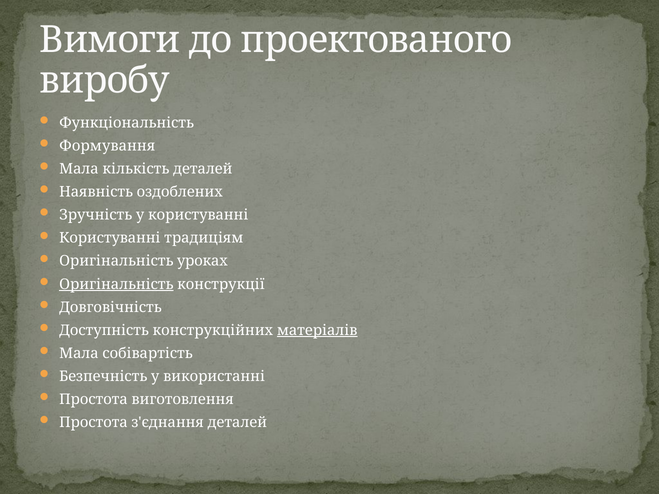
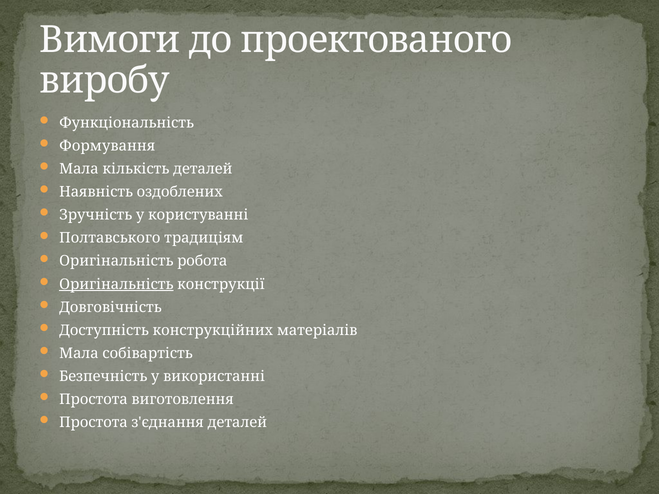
Користуванні at (110, 238): Користуванні -> Полтавського
уроках: уроках -> робота
матеріалів underline: present -> none
